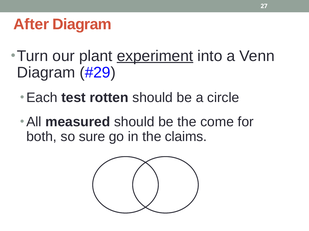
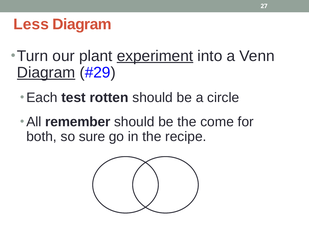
After: After -> Less
Diagram at (46, 73) underline: none -> present
measured: measured -> remember
claims: claims -> recipe
